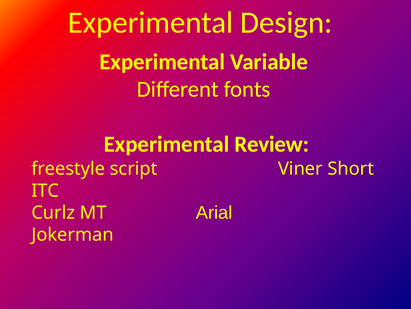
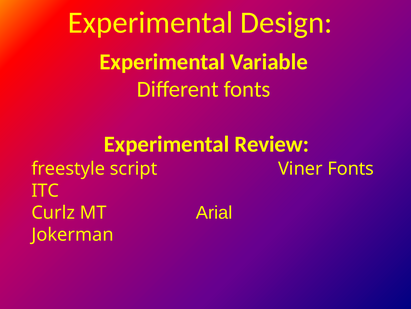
Viner Short: Short -> Fonts
